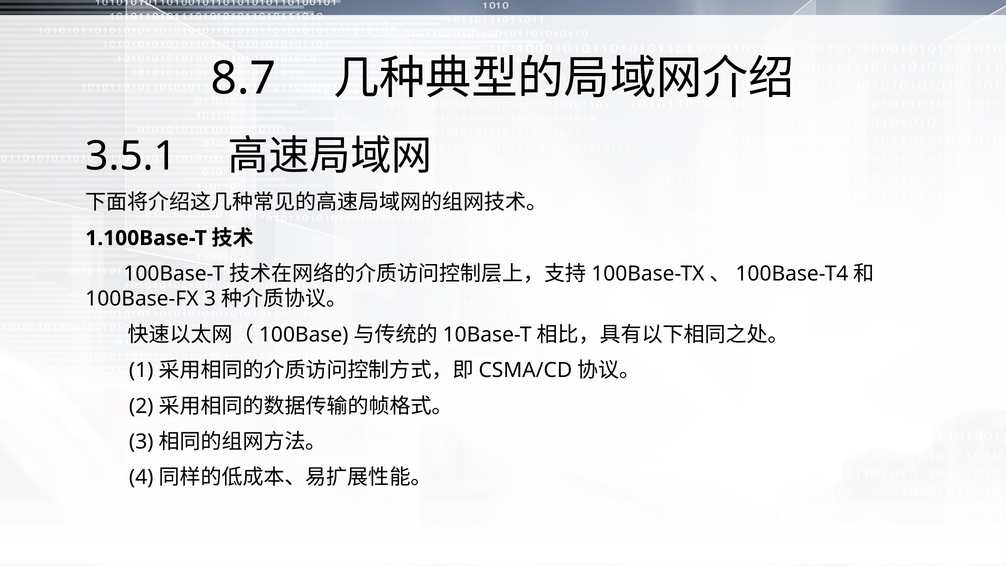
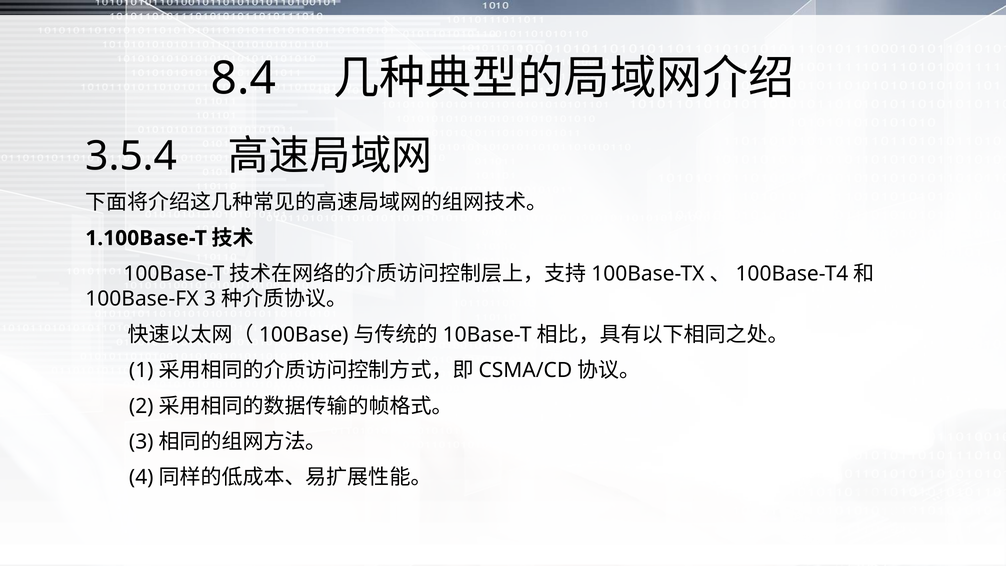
8.7: 8.7 -> 8.4
3.5.1: 3.5.1 -> 3.5.4
